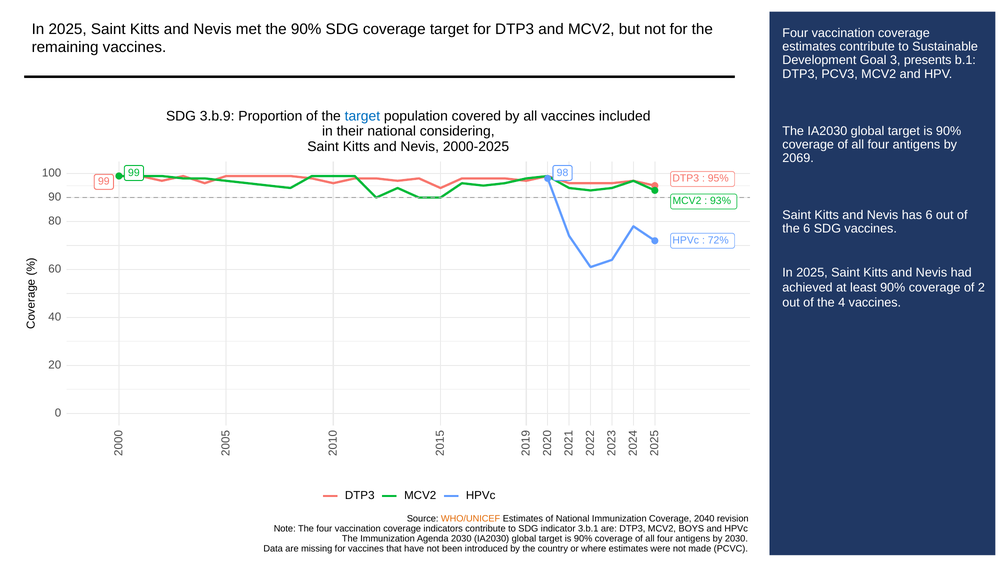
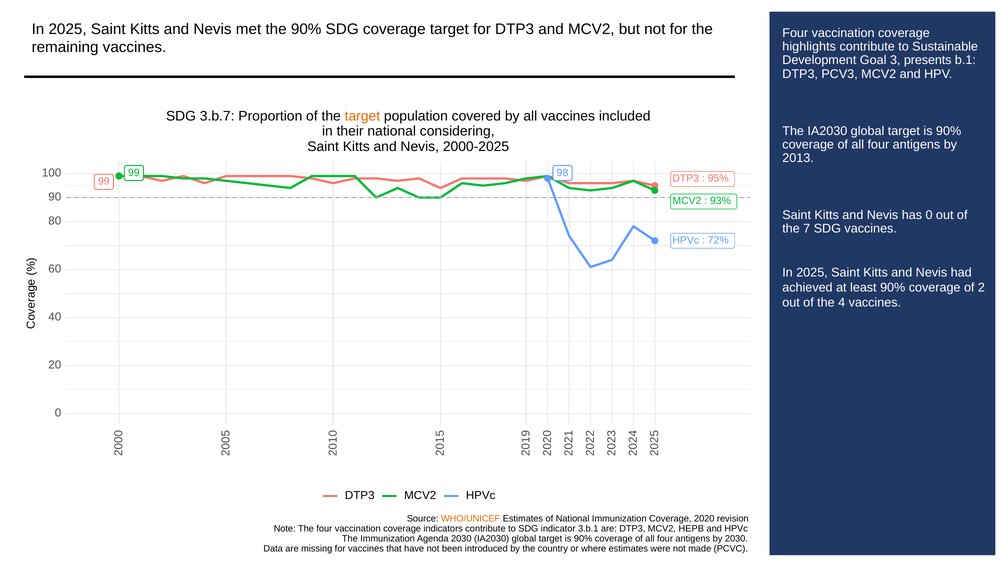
estimates at (809, 47): estimates -> highlights
3.b.9: 3.b.9 -> 3.b.7
target at (362, 116) colour: blue -> orange
2069: 2069 -> 2013
has 6: 6 -> 0
the 6: 6 -> 7
2040: 2040 -> 2020
BOYS: BOYS -> HEPB
